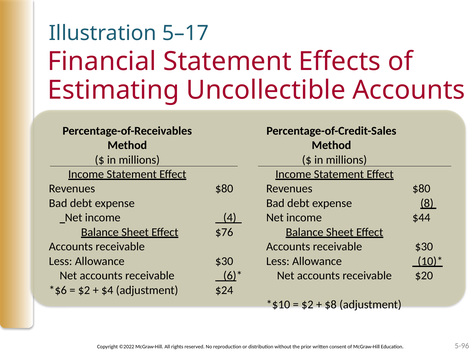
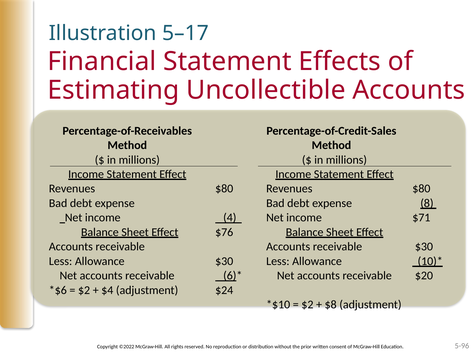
$44: $44 -> $71
